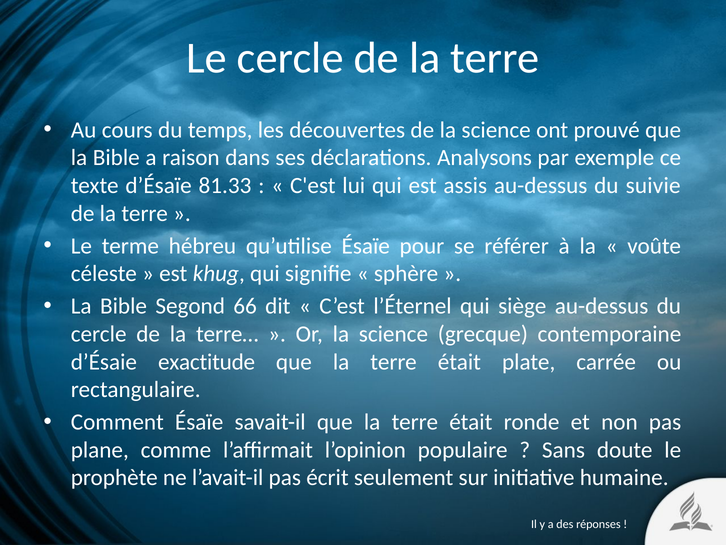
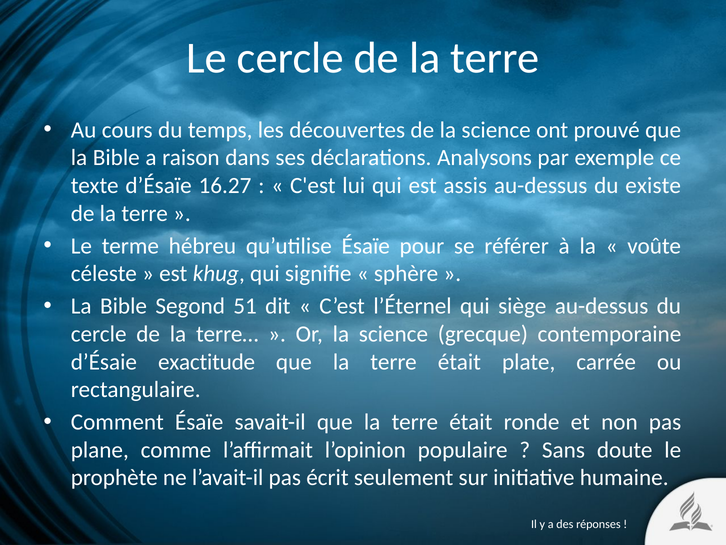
81.33: 81.33 -> 16.27
suivie: suivie -> existe
66: 66 -> 51
